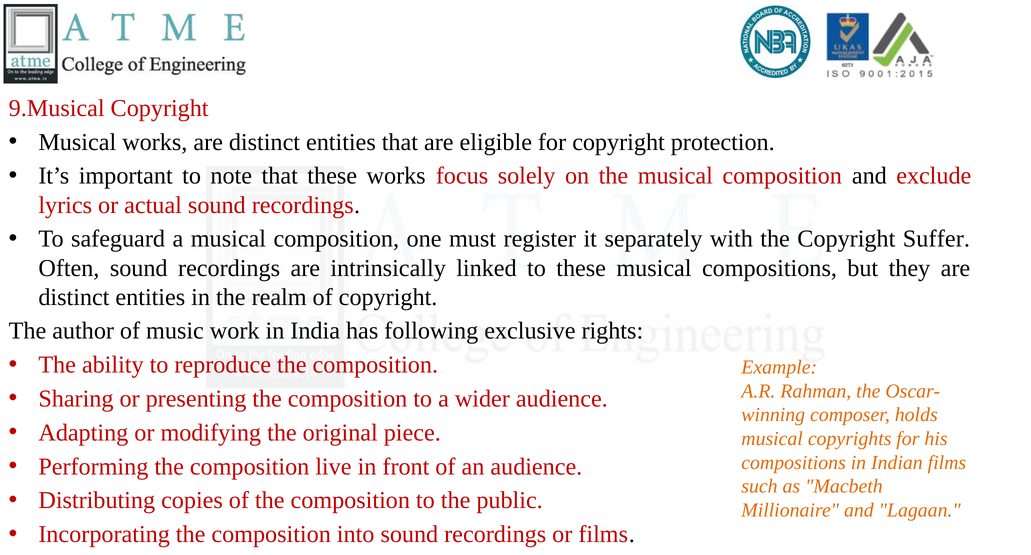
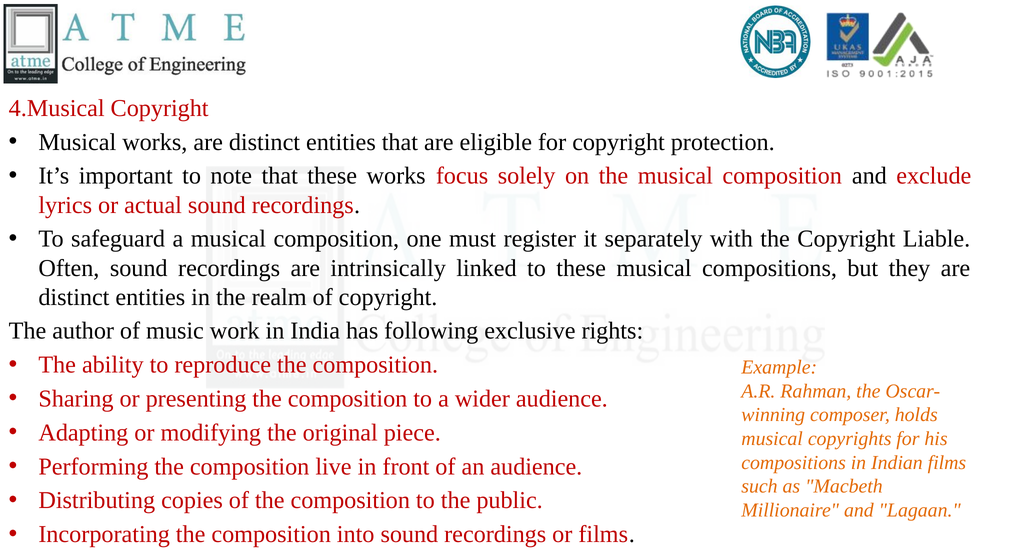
9.Musical: 9.Musical -> 4.Musical
Suffer: Suffer -> Liable
